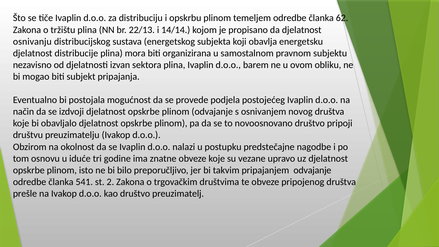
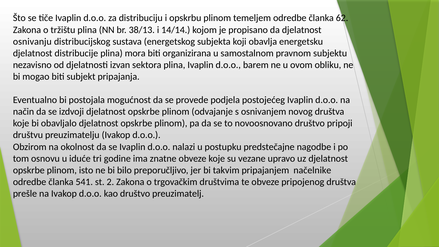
22/13: 22/13 -> 38/13
pripajanjem odvajanje: odvajanje -> načelnike
